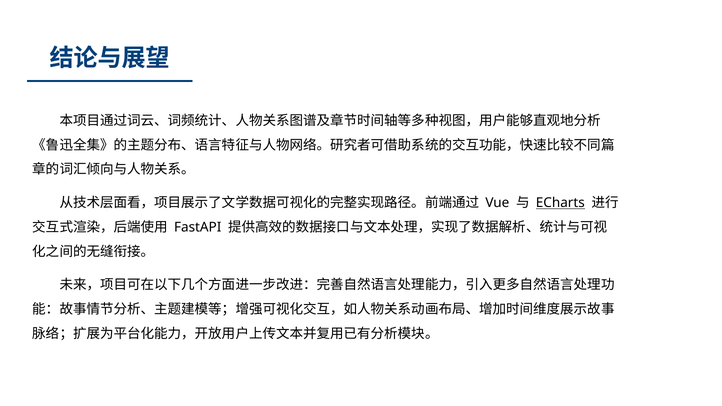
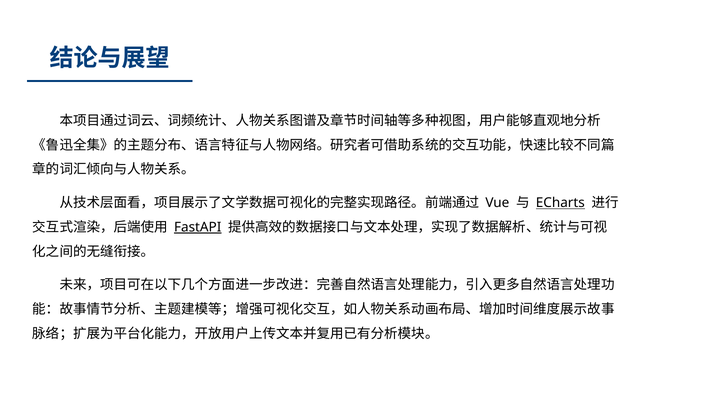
FastAPI underline: none -> present
